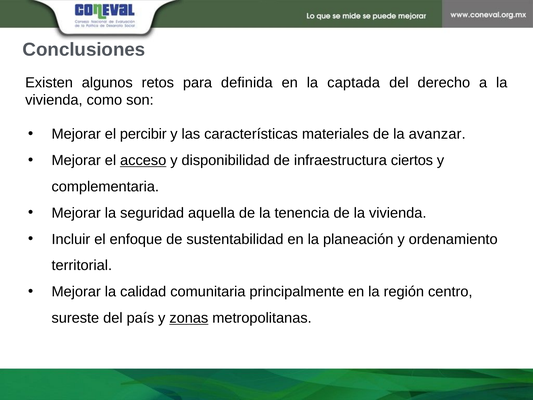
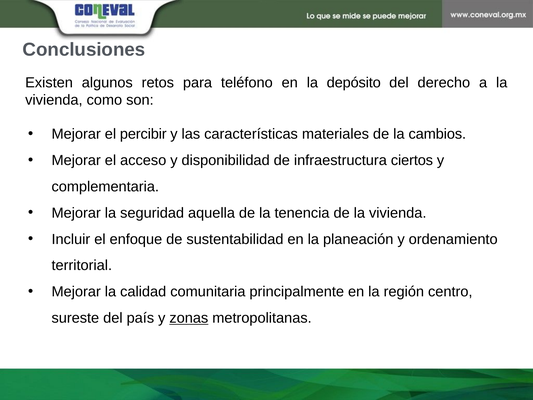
definida: definida -> teléfono
captada: captada -> depósito
avanzar: avanzar -> cambios
acceso underline: present -> none
